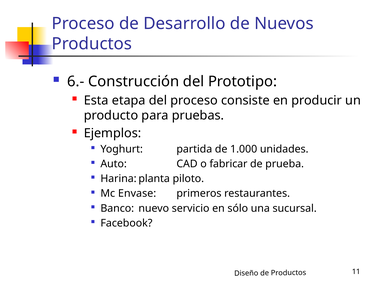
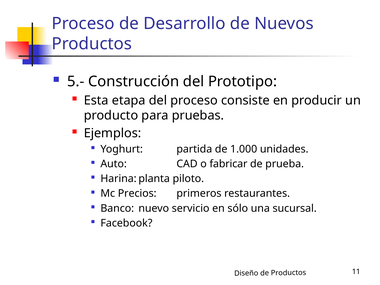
6.-: 6.- -> 5.-
Envase: Envase -> Precios
